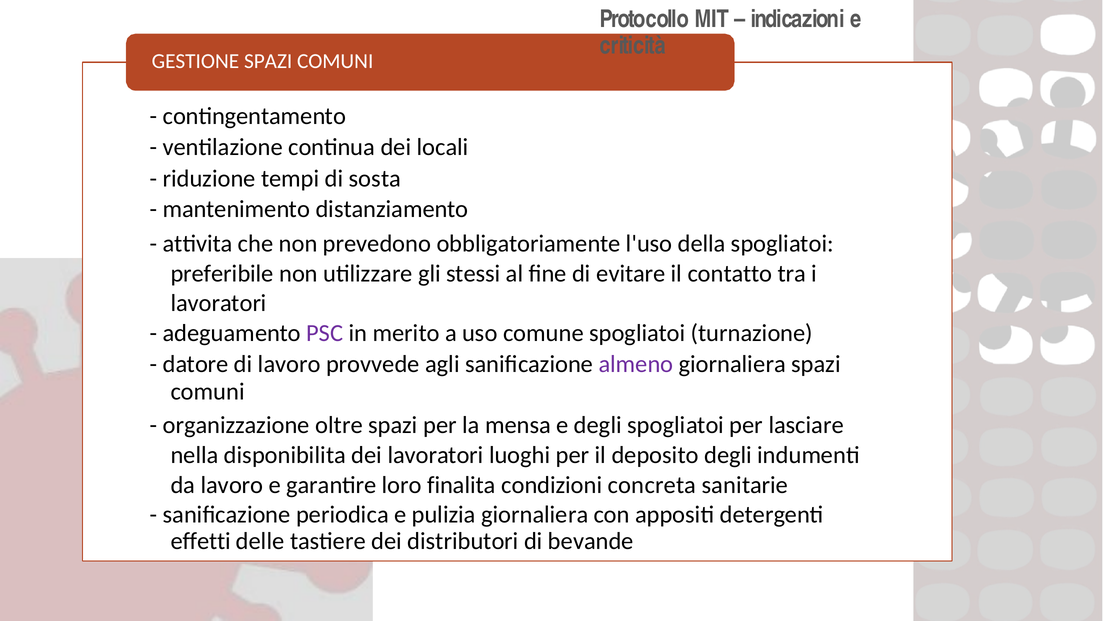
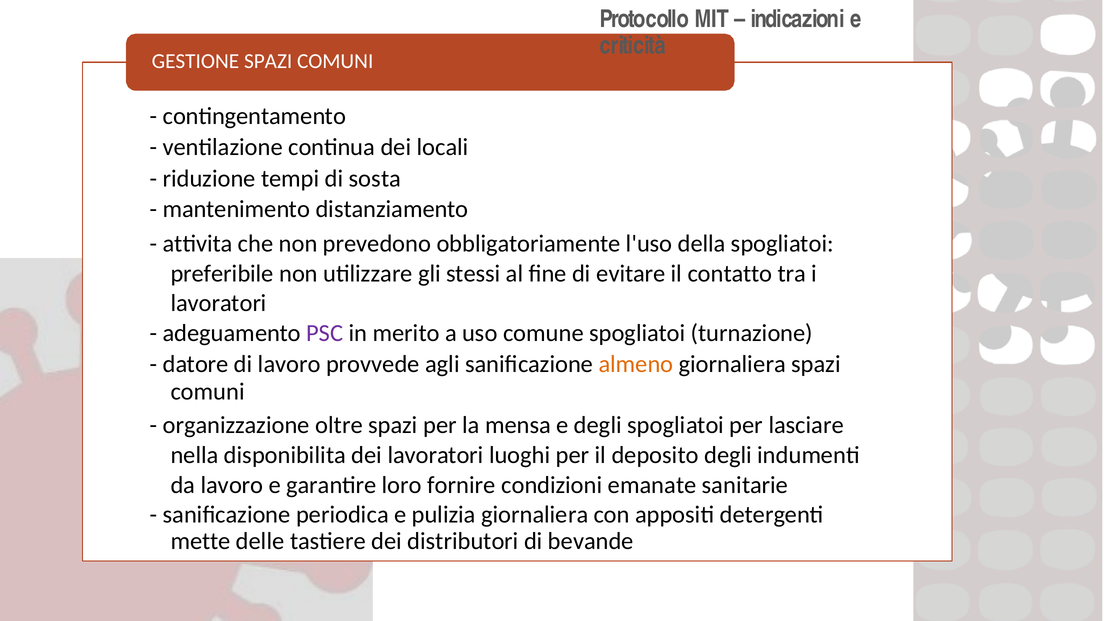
almeno colour: purple -> orange
finalita: finalita -> fornire
concreta: concreta -> emanate
effetti: effetti -> mette
